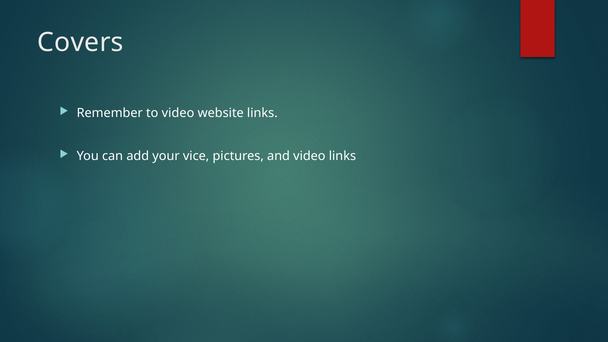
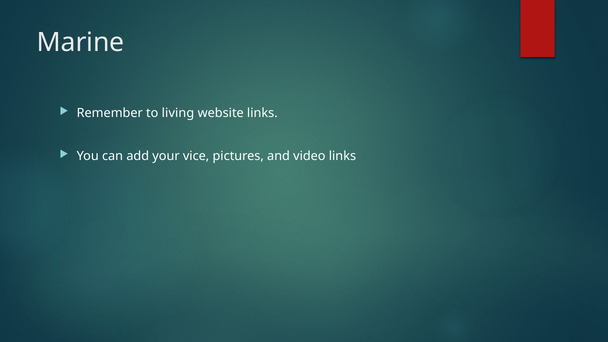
Covers: Covers -> Marine
to video: video -> living
